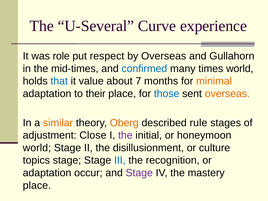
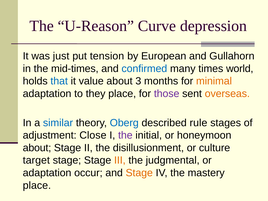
U-Several: U-Several -> U-Reason
experience: experience -> depression
role: role -> just
respect: respect -> tension
by Overseas: Overseas -> European
7: 7 -> 3
their: their -> they
those colour: blue -> purple
similar colour: orange -> blue
Oberg colour: orange -> blue
world at (37, 148): world -> about
topics: topics -> target
III colour: blue -> orange
recognition: recognition -> judgmental
Stage at (139, 173) colour: purple -> orange
